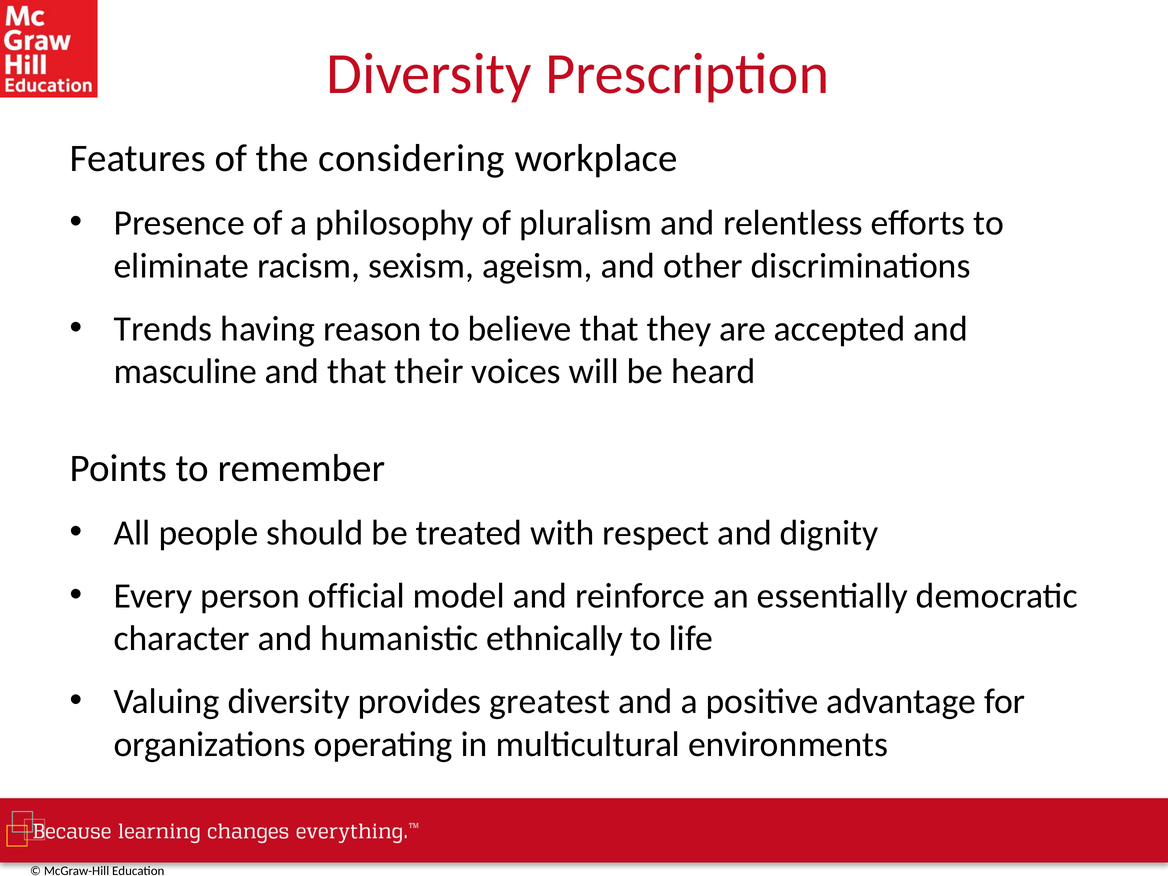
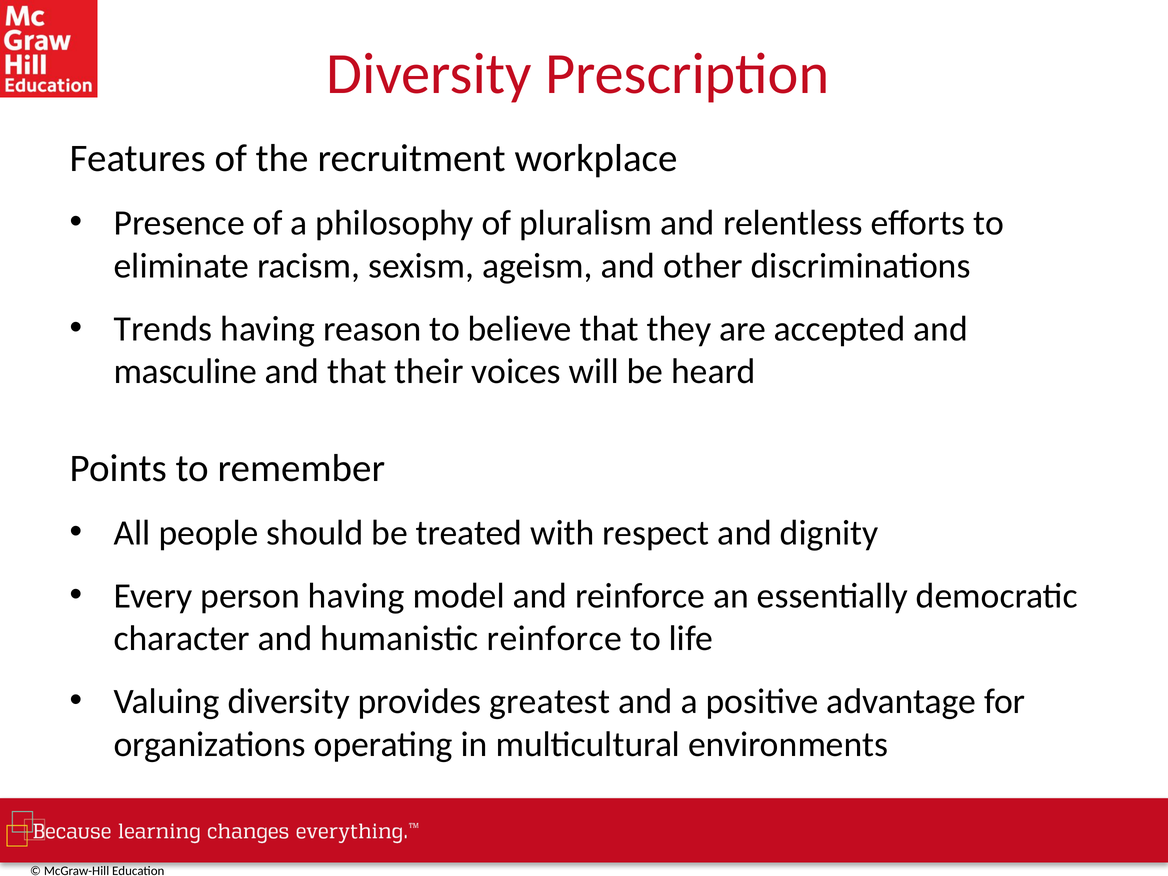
considering: considering -> recruitment
person official: official -> having
humanistic ethnically: ethnically -> reinforce
